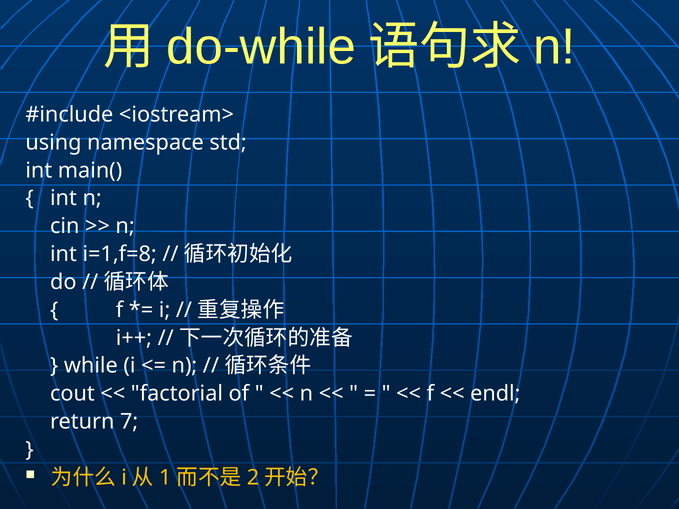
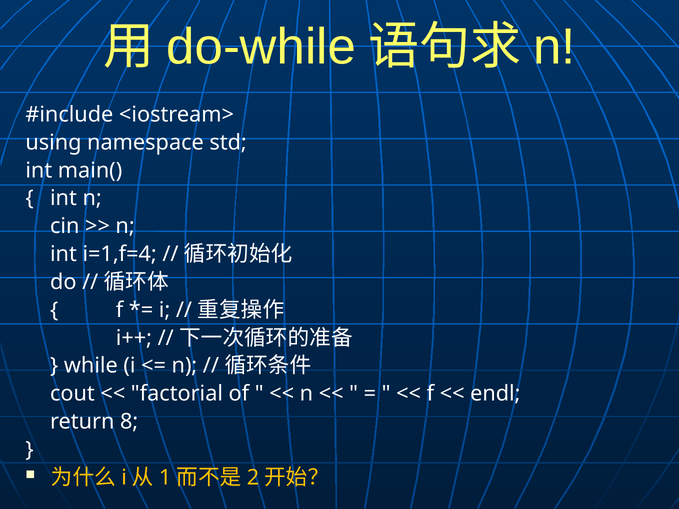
i=1,f=8: i=1,f=8 -> i=1,f=4
7: 7 -> 8
